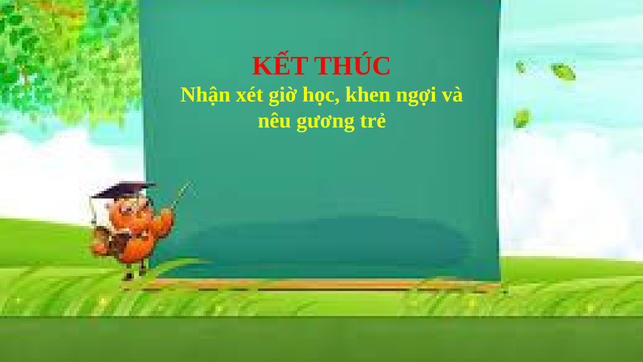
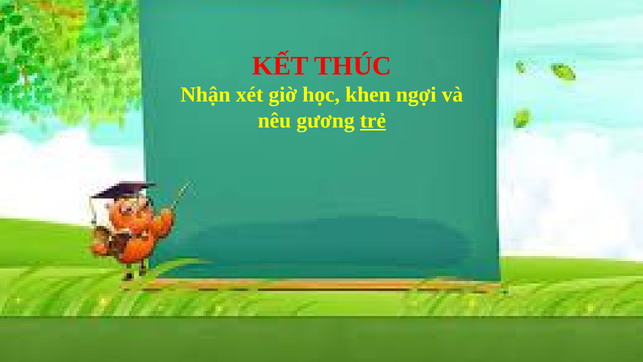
trẻ underline: none -> present
